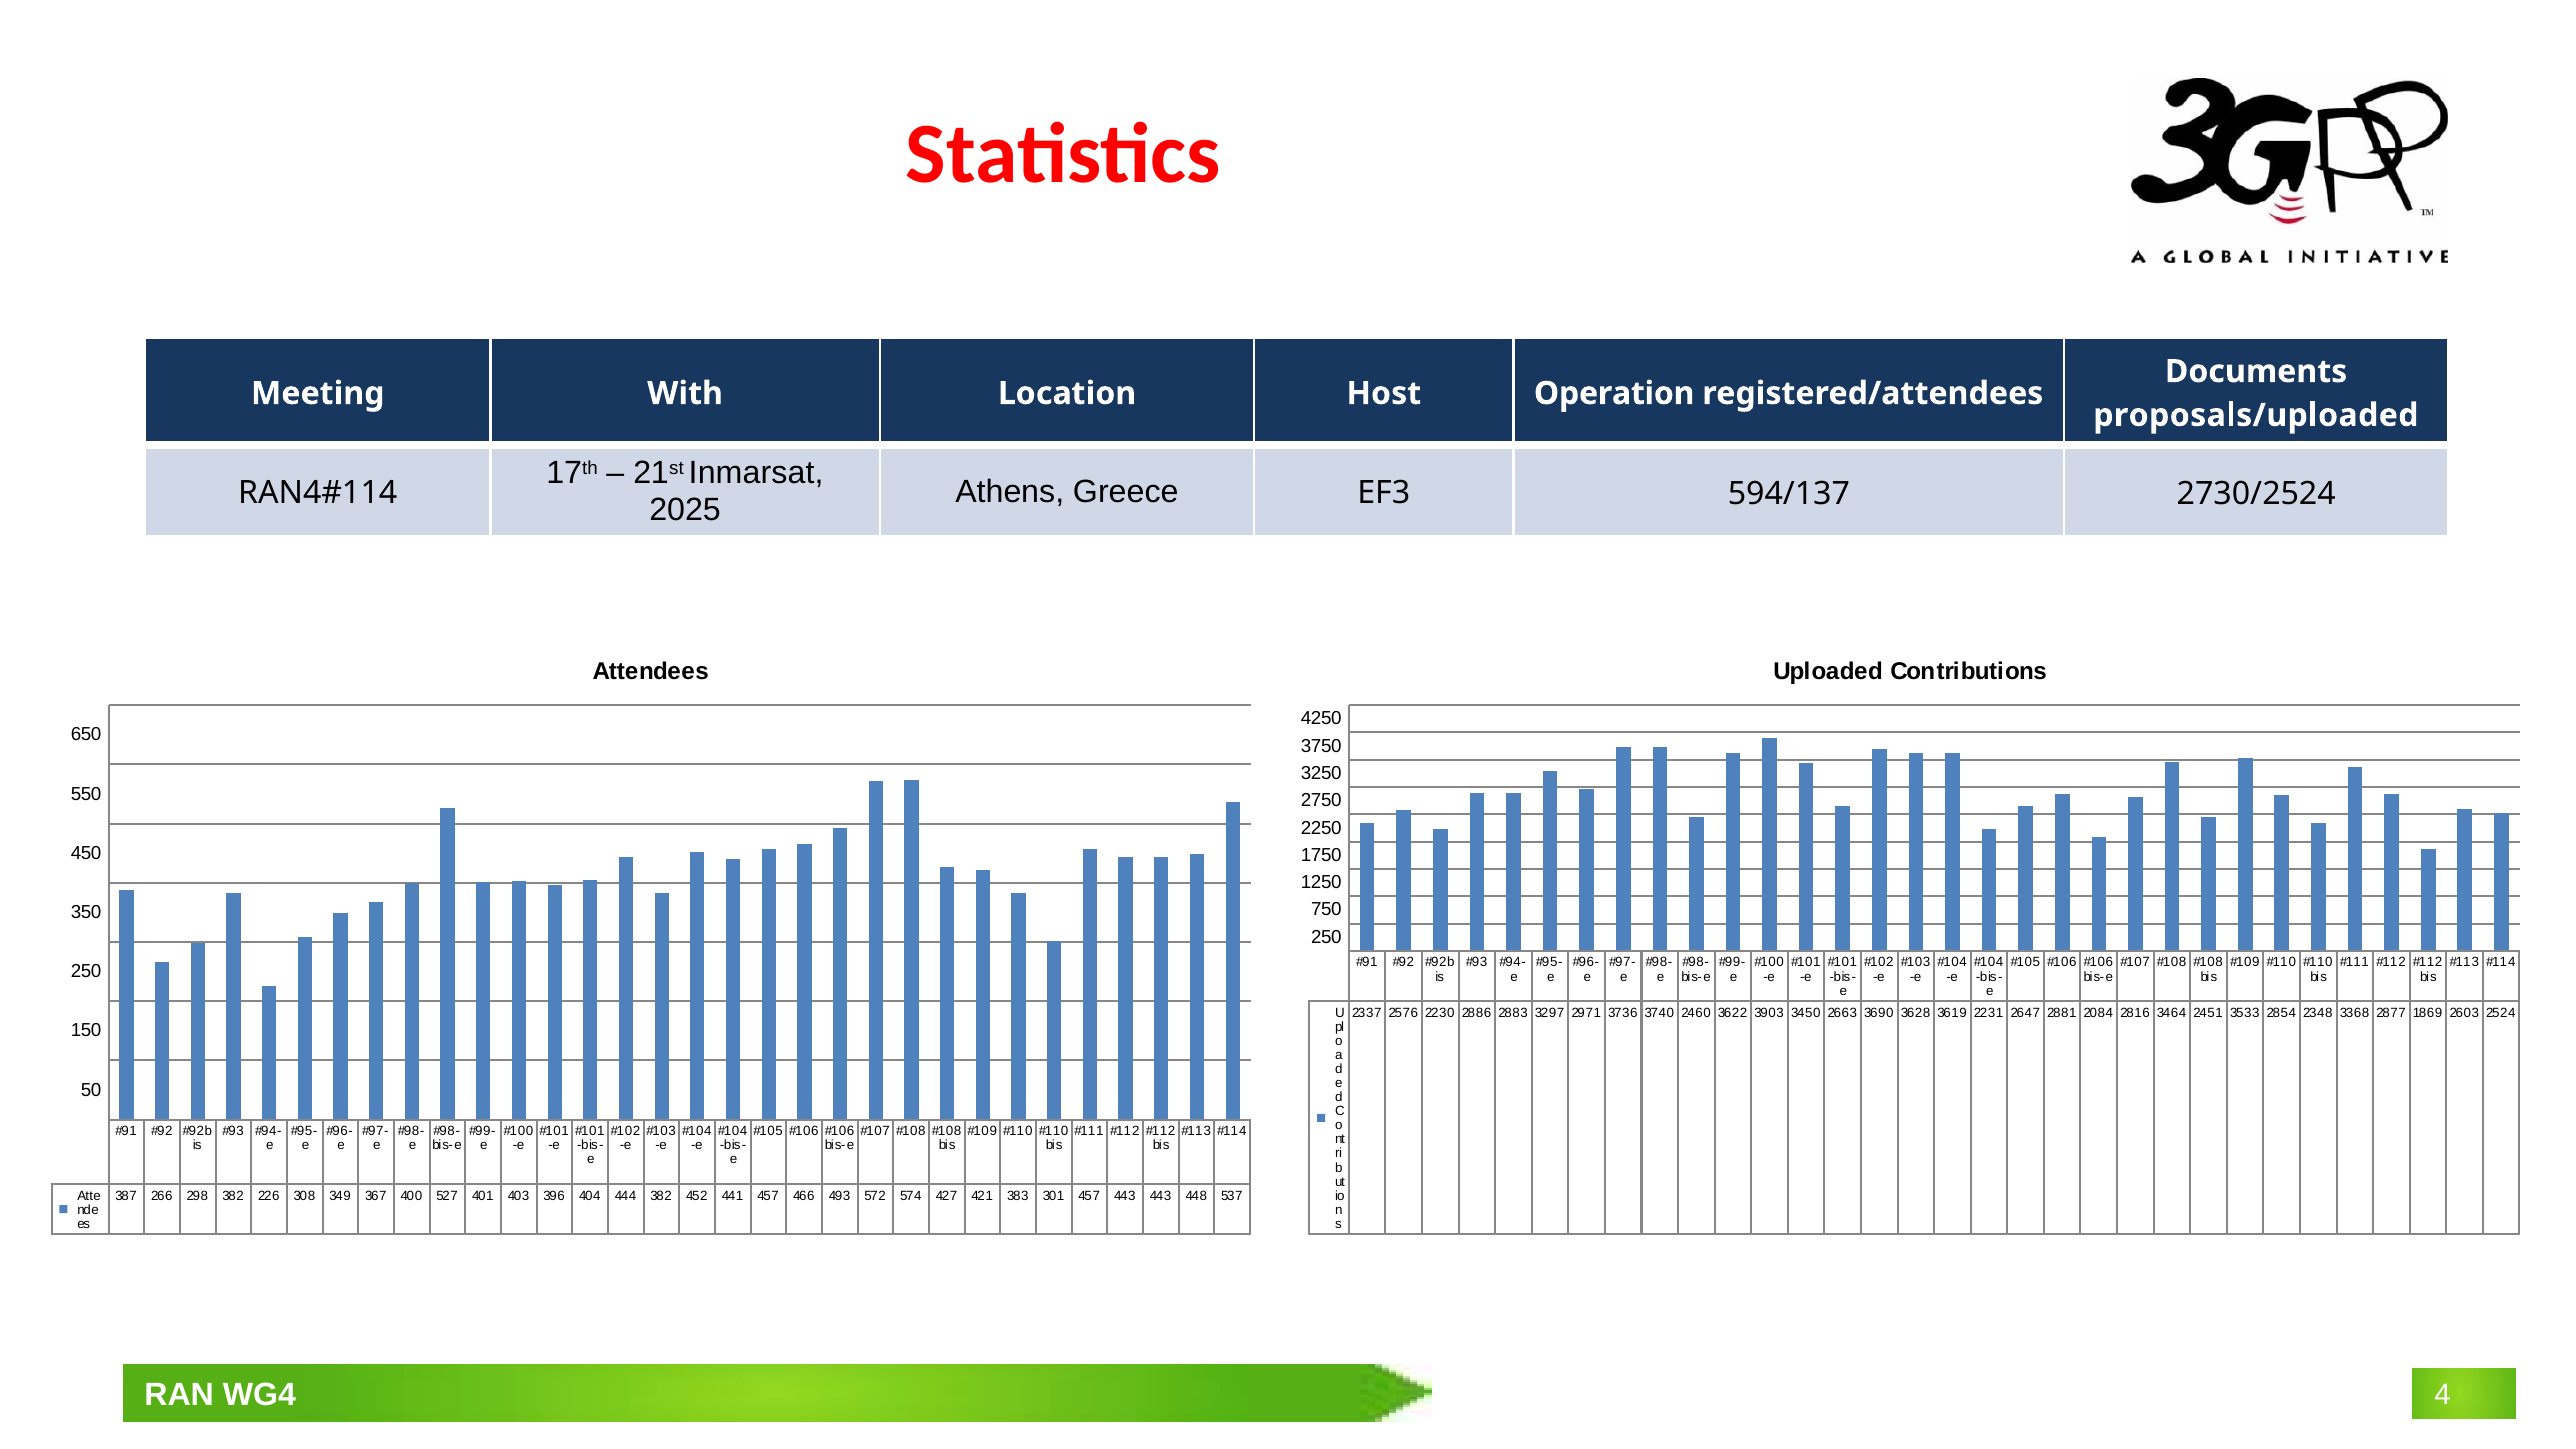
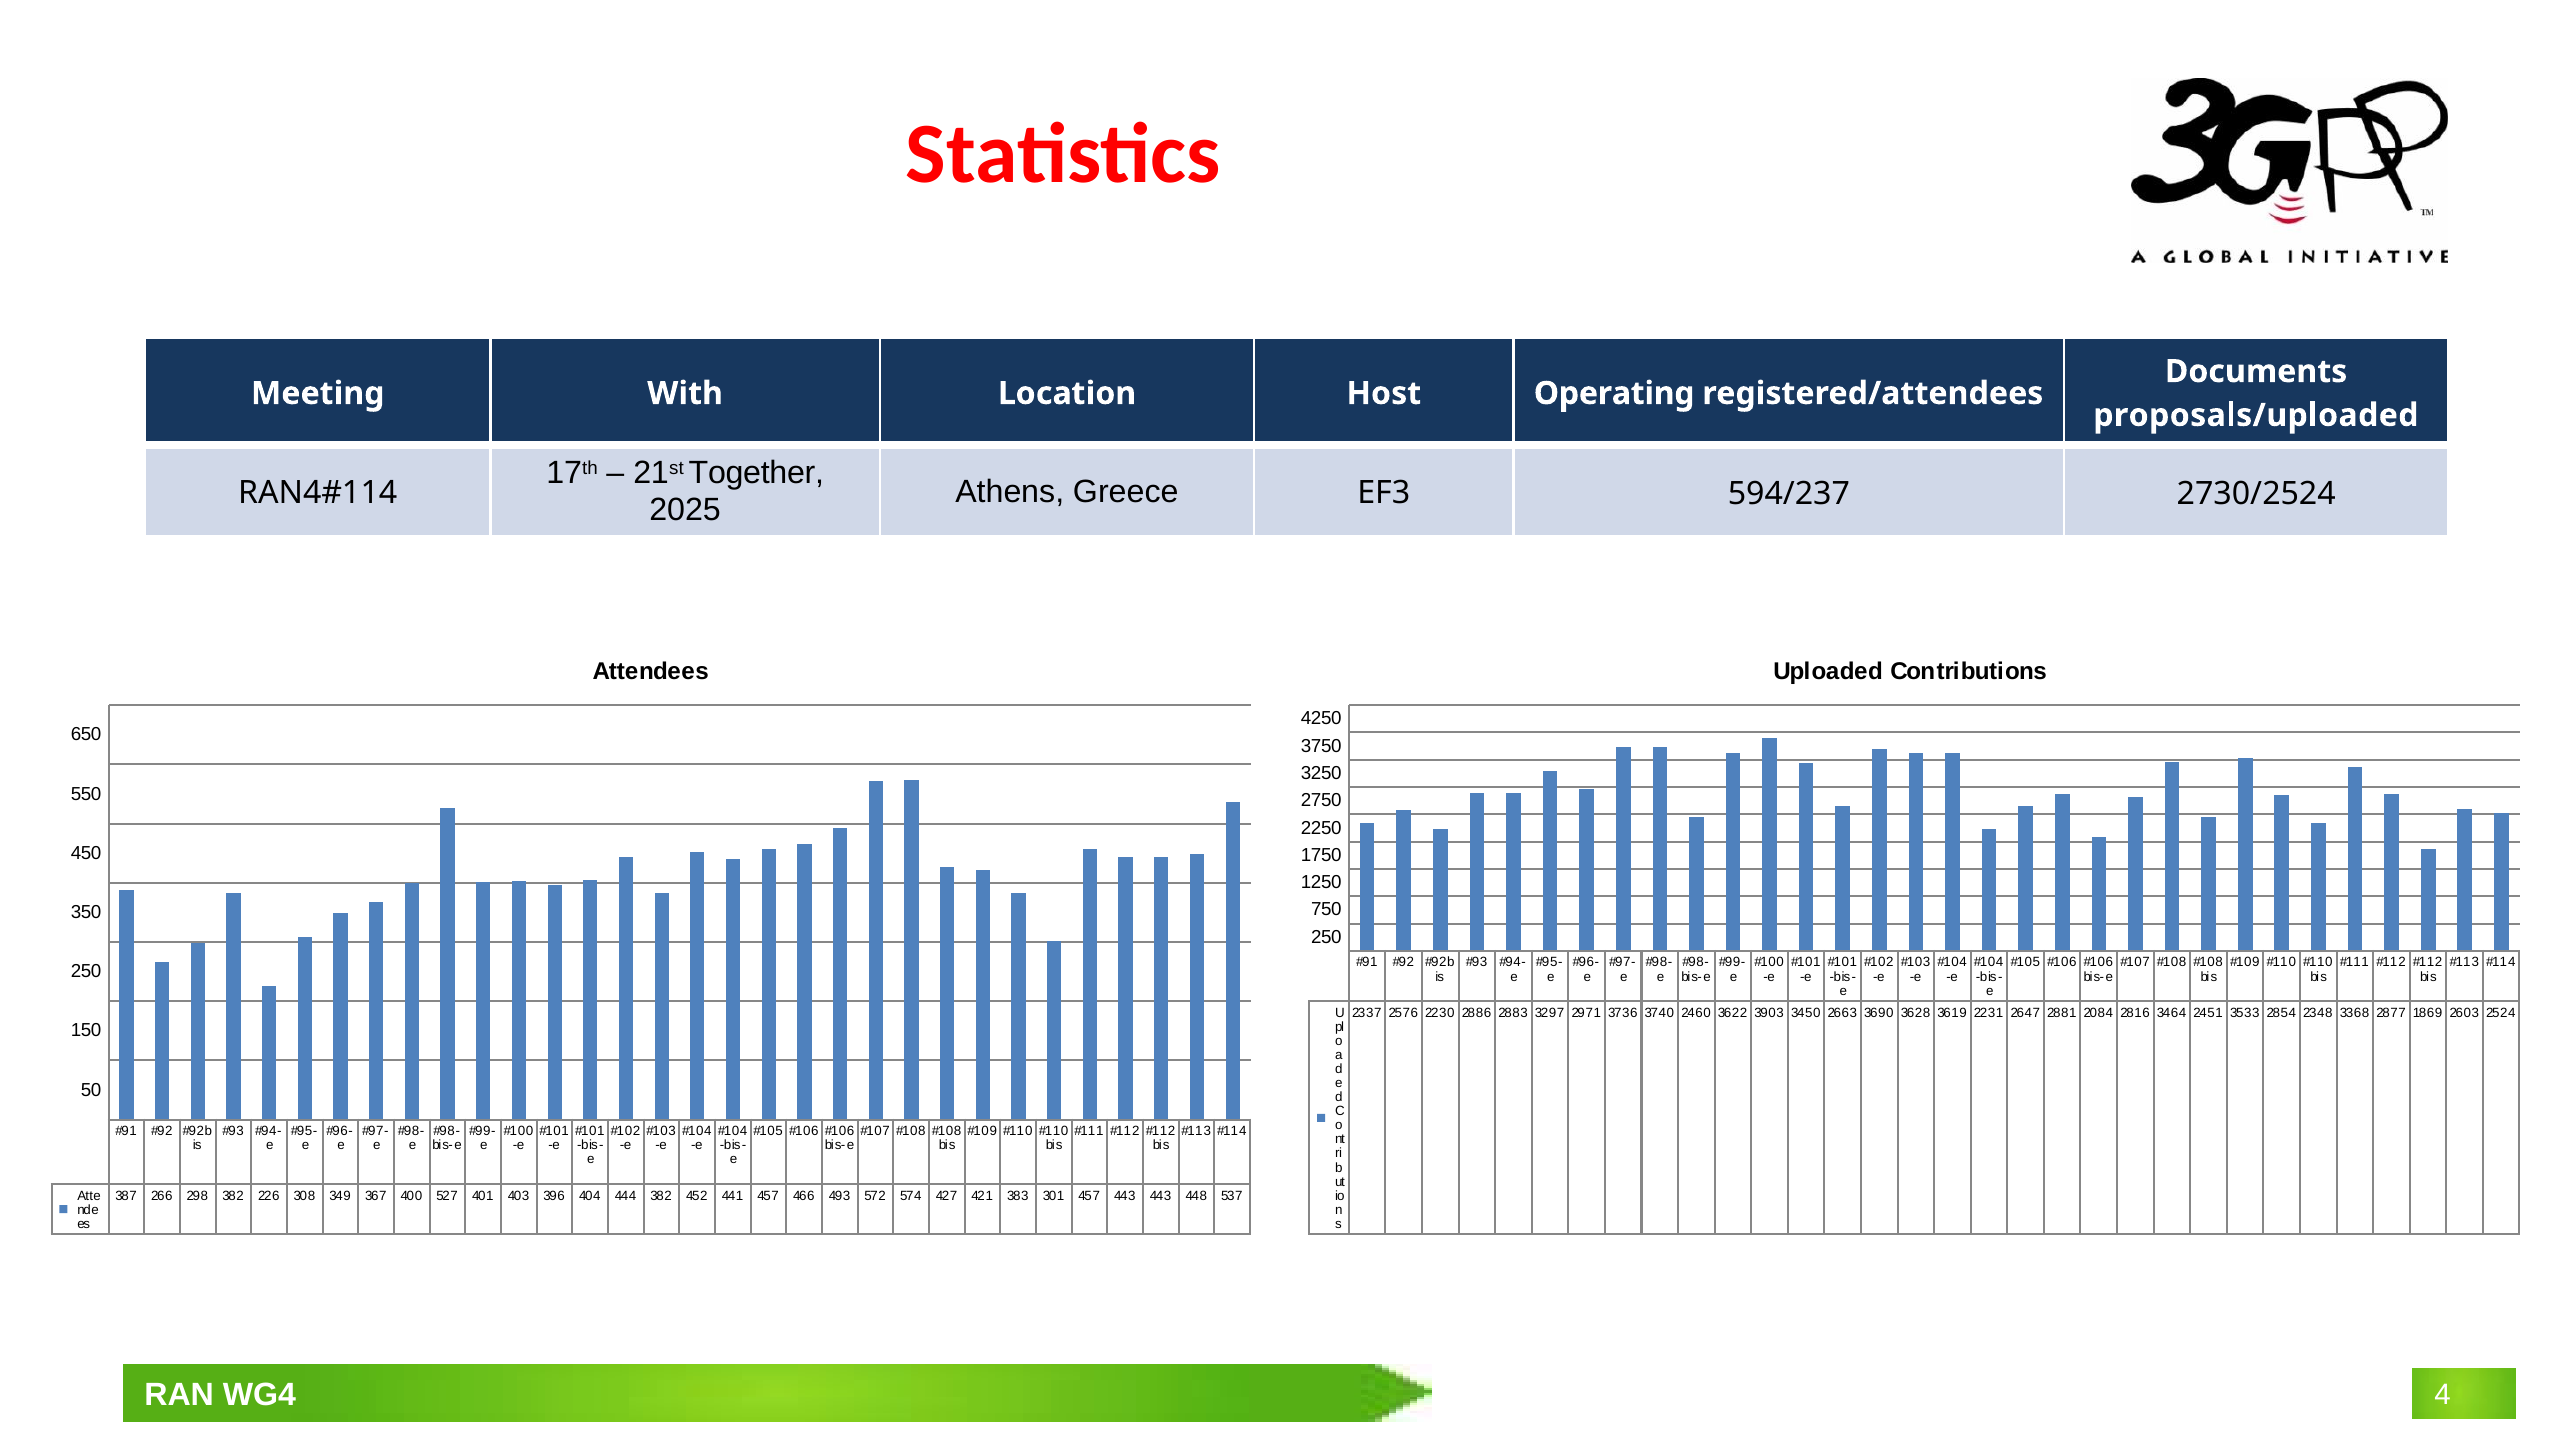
Operation: Operation -> Operating
Inmarsat: Inmarsat -> Together
594/137: 594/137 -> 594/237
